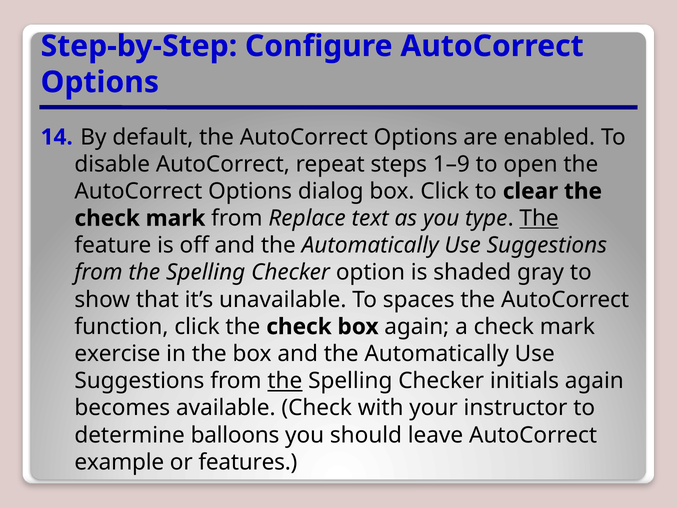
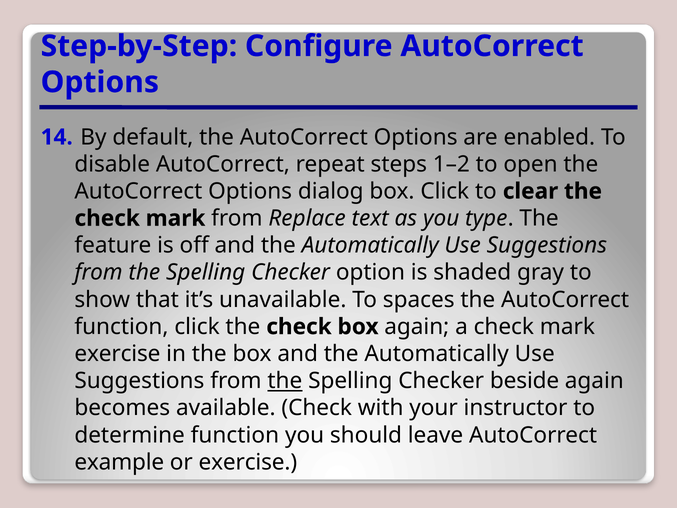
1–9: 1–9 -> 1–2
The at (539, 218) underline: present -> none
initials: initials -> beside
determine balloons: balloons -> function
or features: features -> exercise
